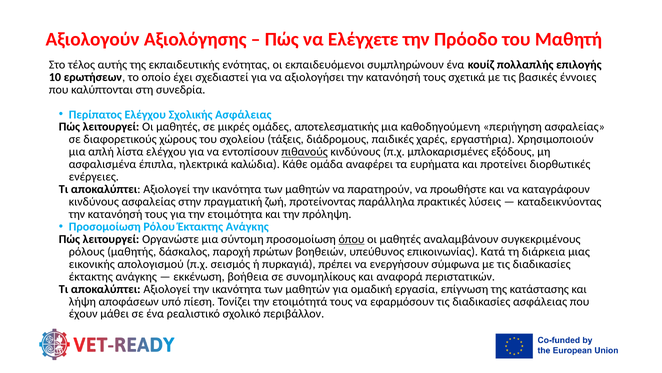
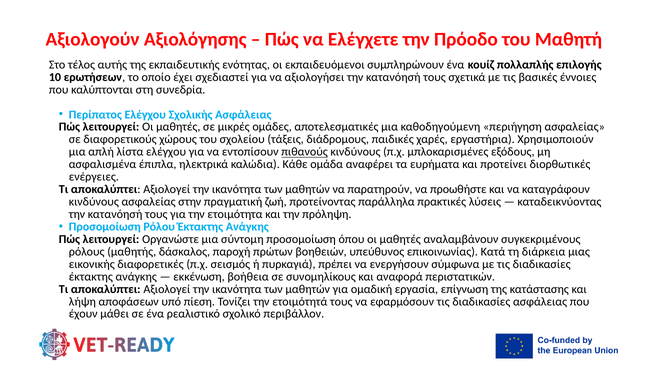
αποτελεσματικής: αποτελεσματικής -> αποτελεσματικές
όπου underline: present -> none
απολογισμού: απολογισμού -> διαφορετικές
